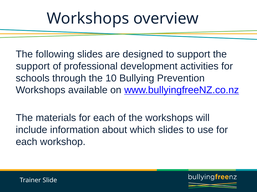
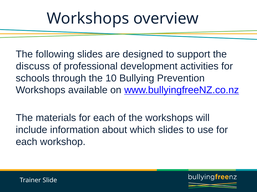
support at (33, 66): support -> discuss
